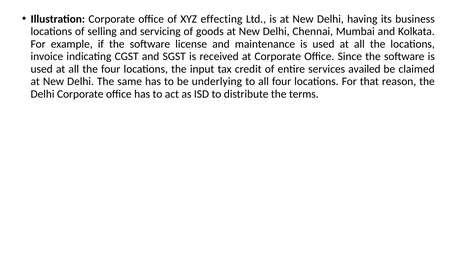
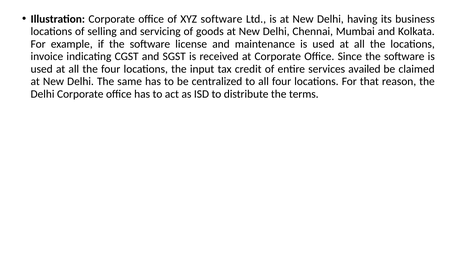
XYZ effecting: effecting -> software
underlying: underlying -> centralized
